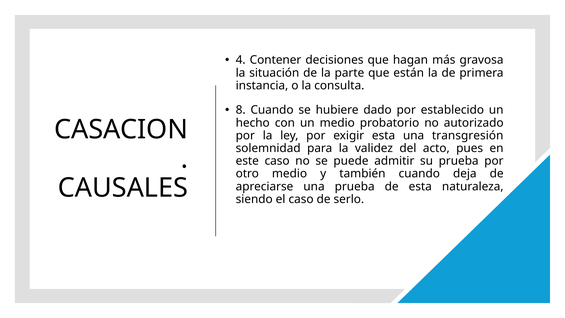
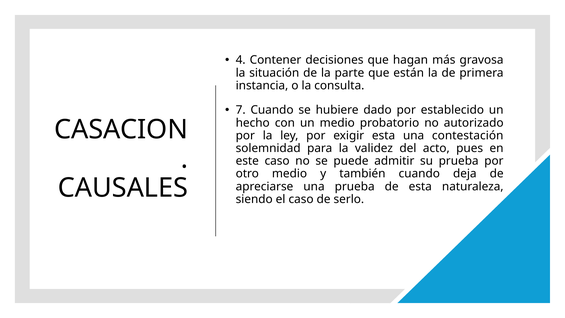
8: 8 -> 7
transgresión: transgresión -> contestación
